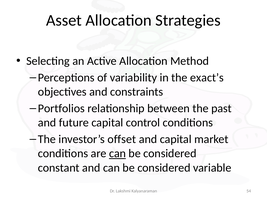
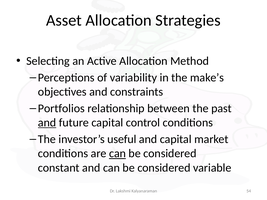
exact’s: exact’s -> make’s
and at (47, 123) underline: none -> present
offset: offset -> useful
